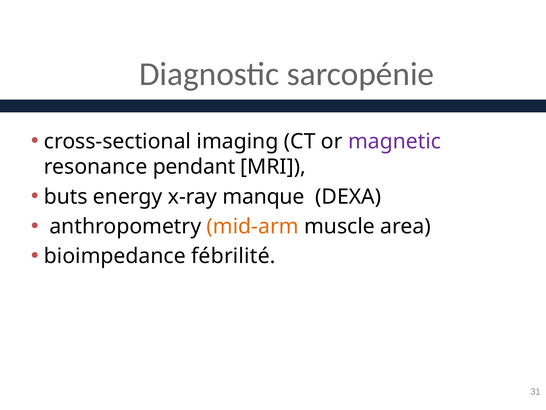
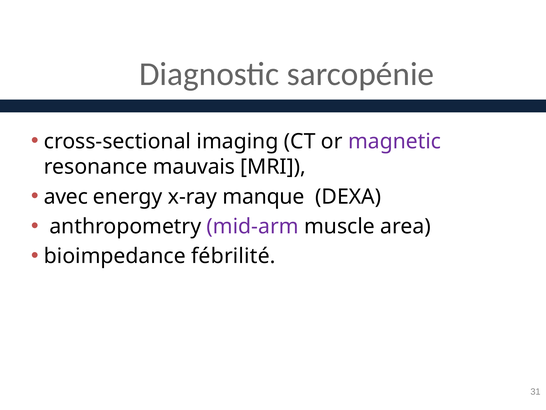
pendant: pendant -> mauvais
buts: buts -> avec
mid-arm colour: orange -> purple
